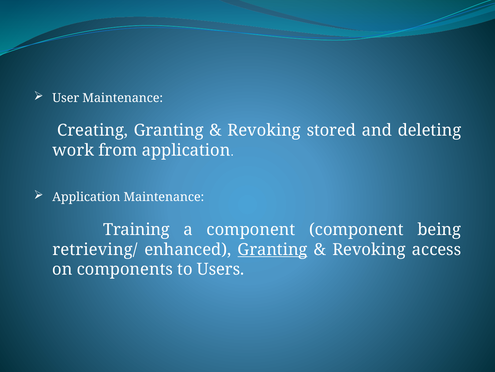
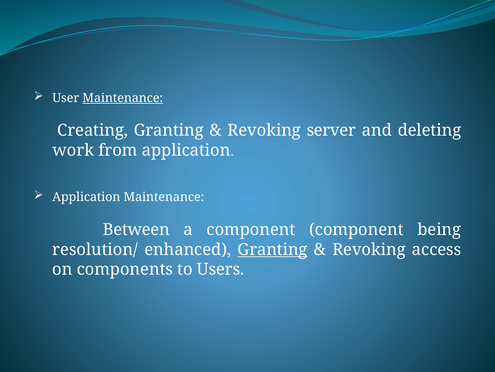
Maintenance at (123, 98) underline: none -> present
stored: stored -> server
Training: Training -> Between
retrieving/: retrieving/ -> resolution/
